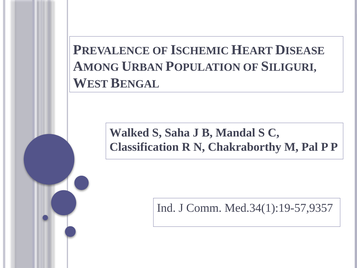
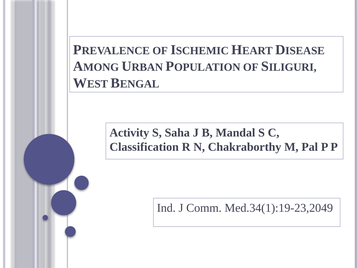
Walked: Walked -> Activity
Med.34(1):19-57,9357: Med.34(1):19-57,9357 -> Med.34(1):19-23,2049
